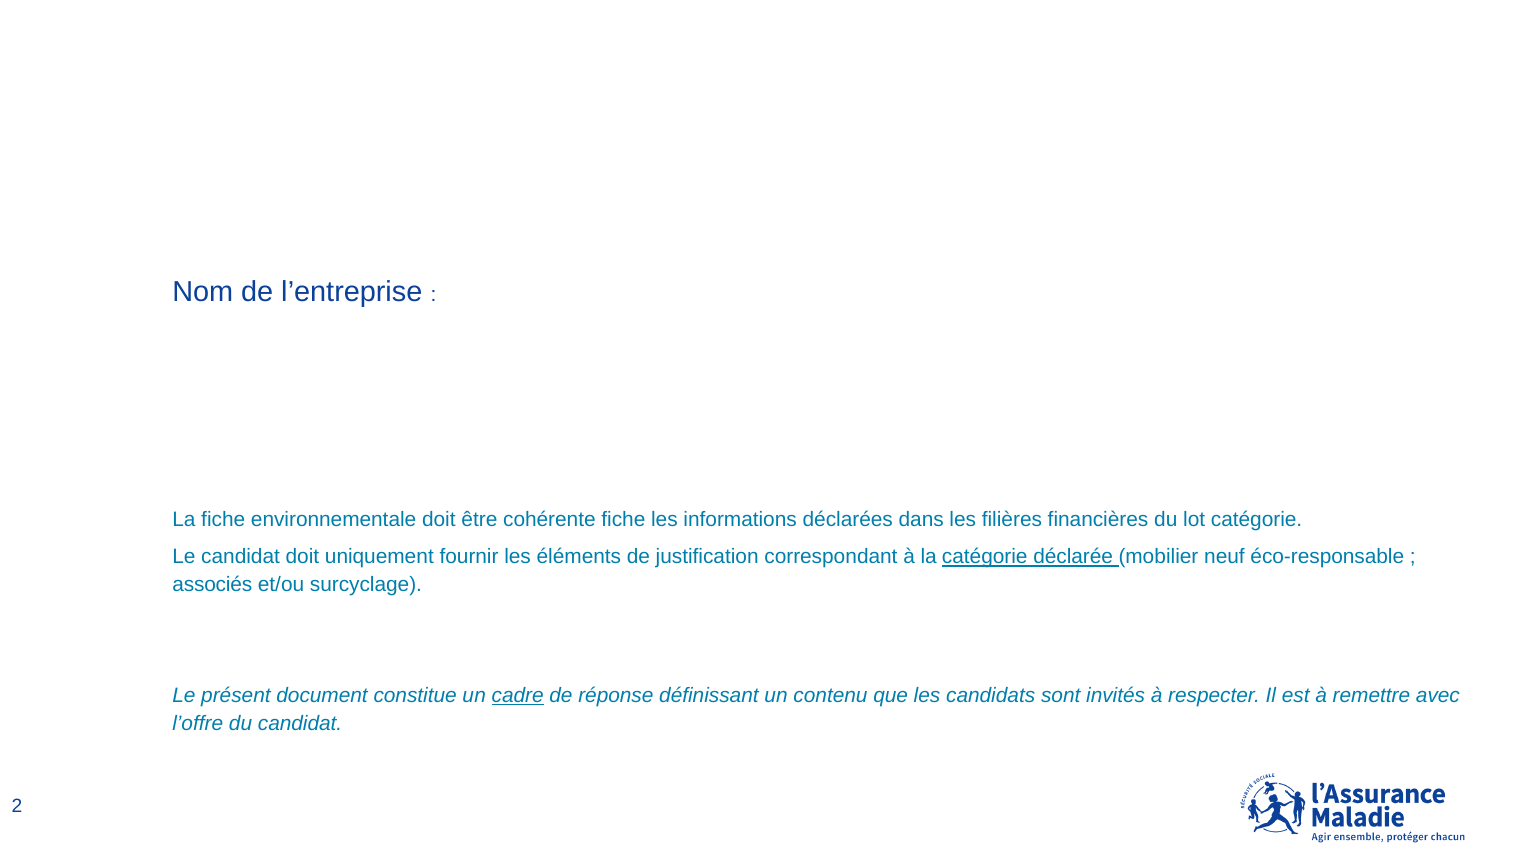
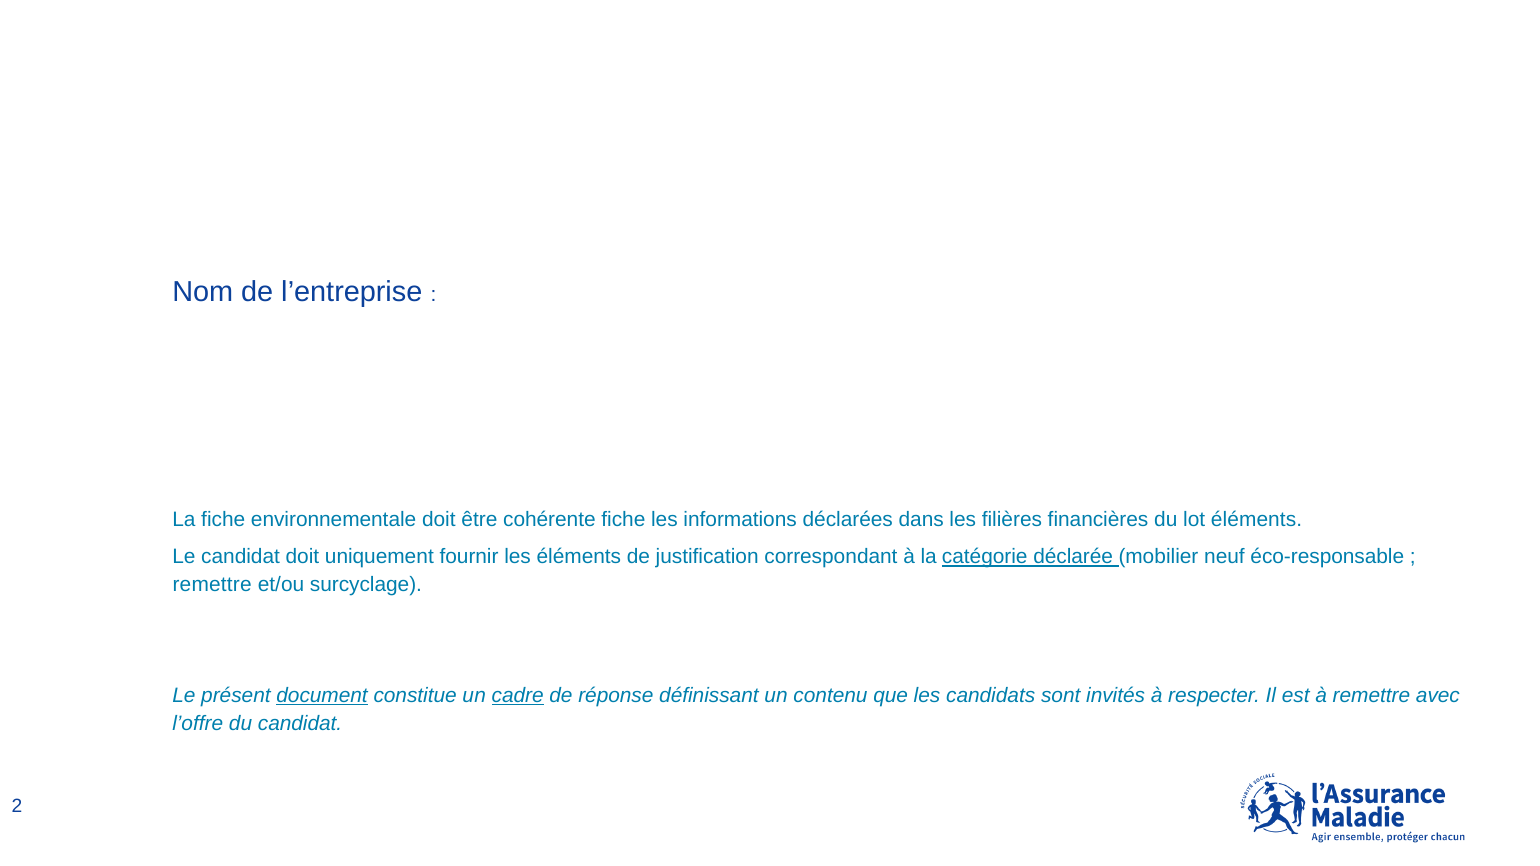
lot catégorie: catégorie -> éléments
associés at (212, 584): associés -> remettre
document underline: none -> present
